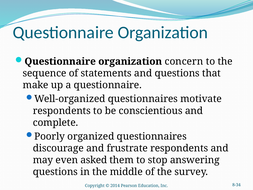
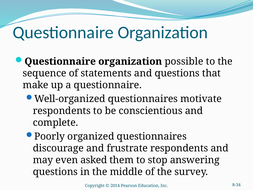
concern: concern -> possible
